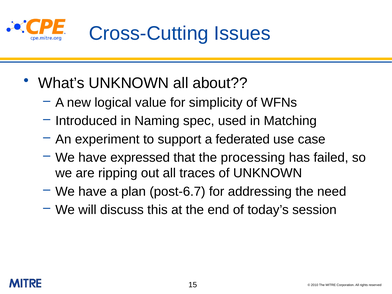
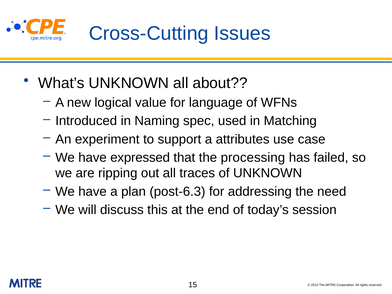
simplicity: simplicity -> language
federated: federated -> attributes
post-6.7: post-6.7 -> post-6.3
